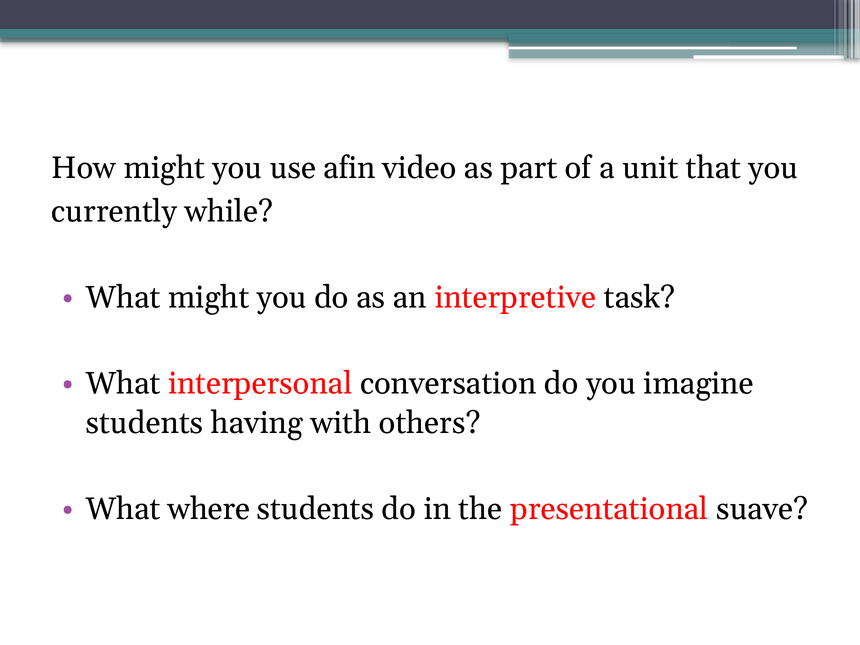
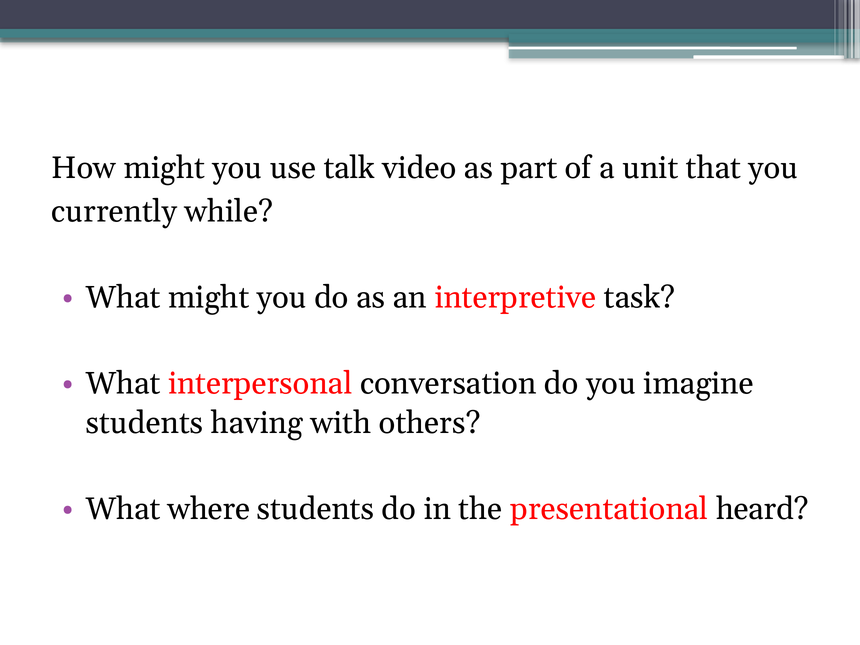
afin: afin -> talk
suave: suave -> heard
